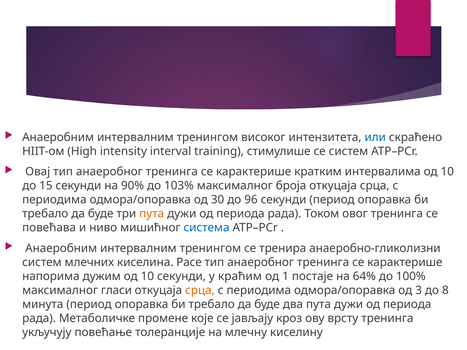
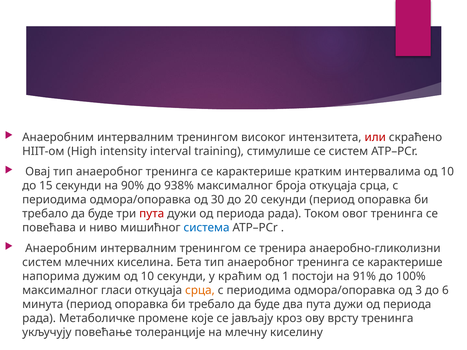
или colour: blue -> red
103%: 103% -> 938%
96: 96 -> 20
пута at (152, 214) colour: orange -> red
Расе: Расе -> Бета
постаје: постаје -> постоји
64%: 64% -> 91%
8: 8 -> 6
